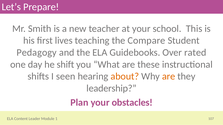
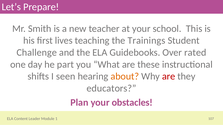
Compare: Compare -> Trainings
Pedagogy: Pedagogy -> Challenge
shift: shift -> part
are at (169, 77) colour: orange -> red
leadership: leadership -> educators
